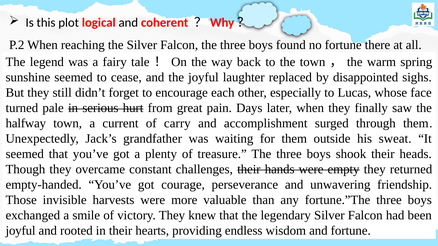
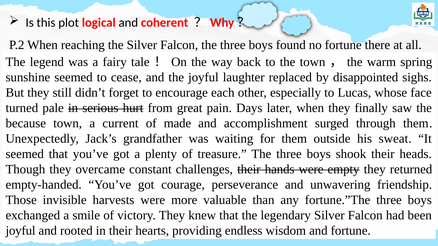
halfway: halfway -> because
carry: carry -> made
